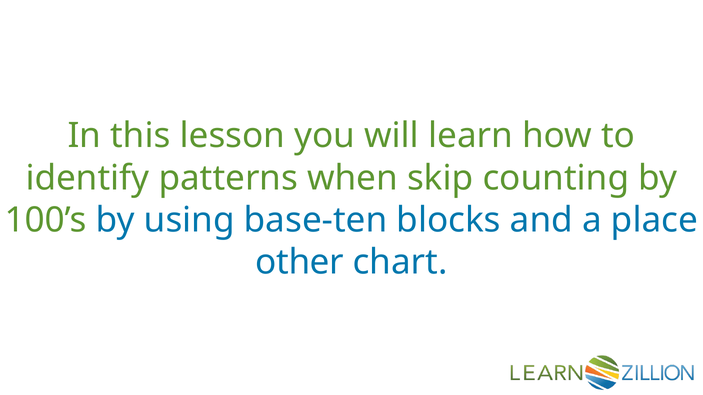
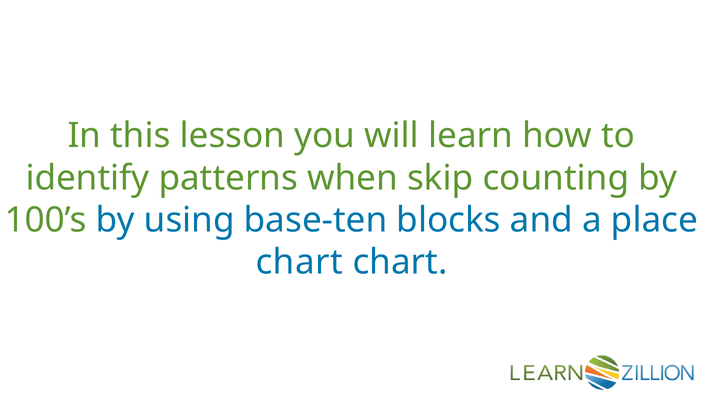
other at (300, 263): other -> chart
